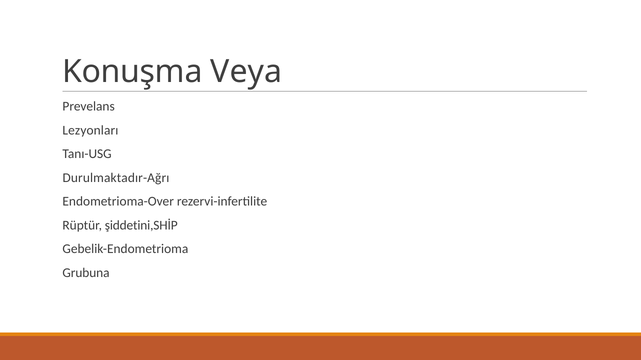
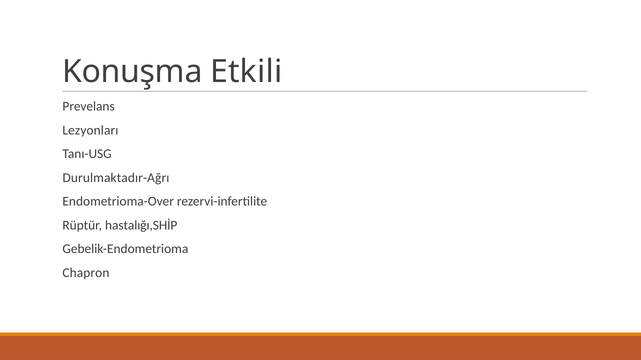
Veya: Veya -> Etkili
şiddetini,SHİP: şiddetini,SHİP -> hastalığı,SHİP
Grubuna: Grubuna -> Chapron
